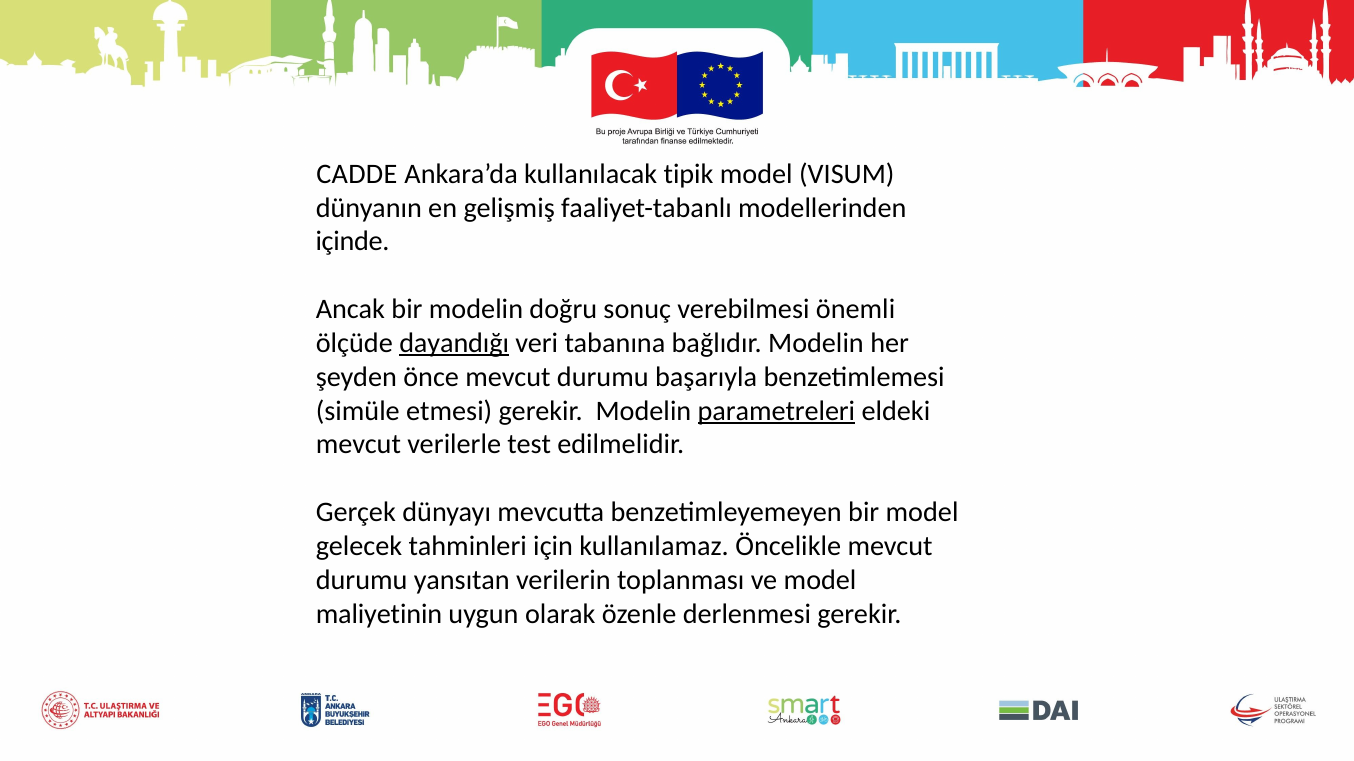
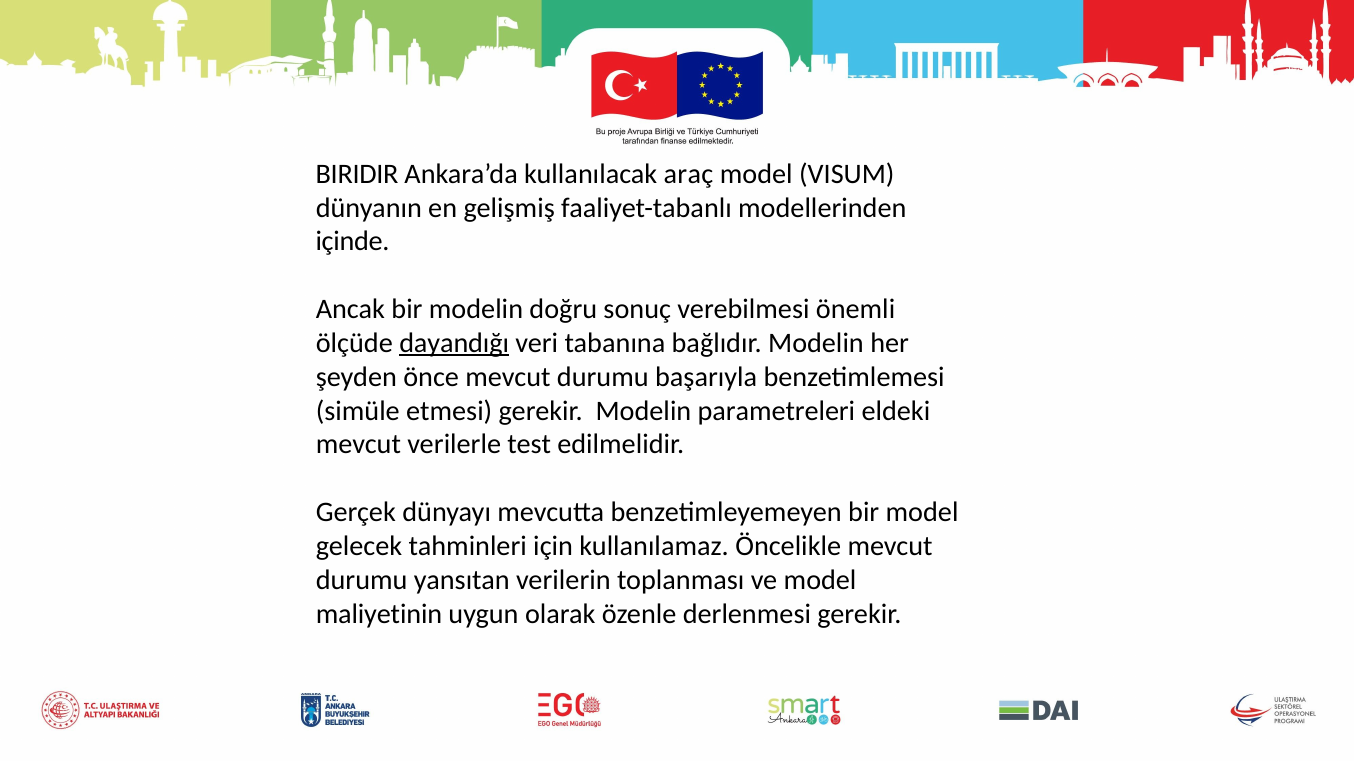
CADDE: CADDE -> BIRIDIR
tipik: tipik -> araç
parametreleri underline: present -> none
